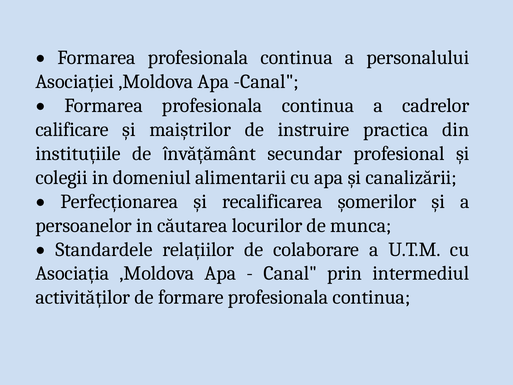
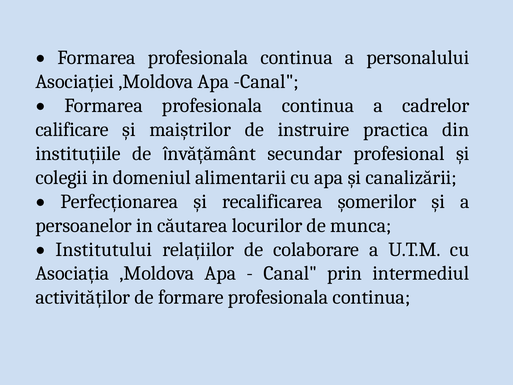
Standardele: Standardele -> Institutului
